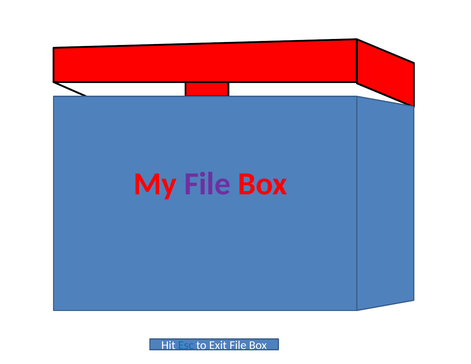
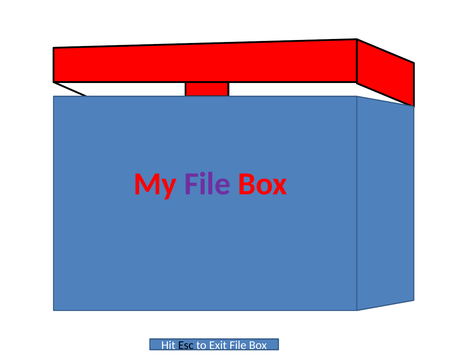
Esc colour: blue -> black
